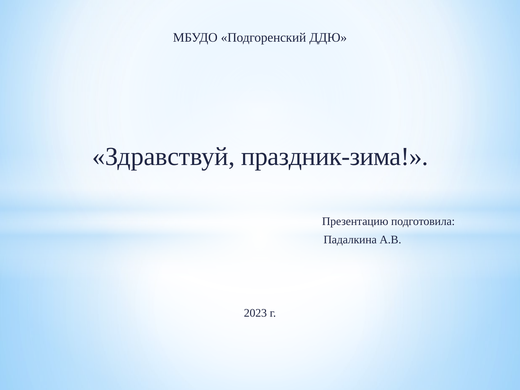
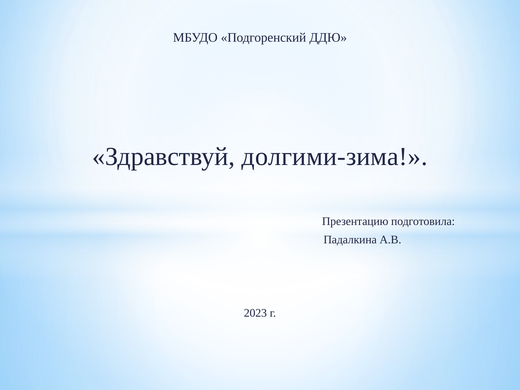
праздник-зима: праздник-зима -> долгими-зима
